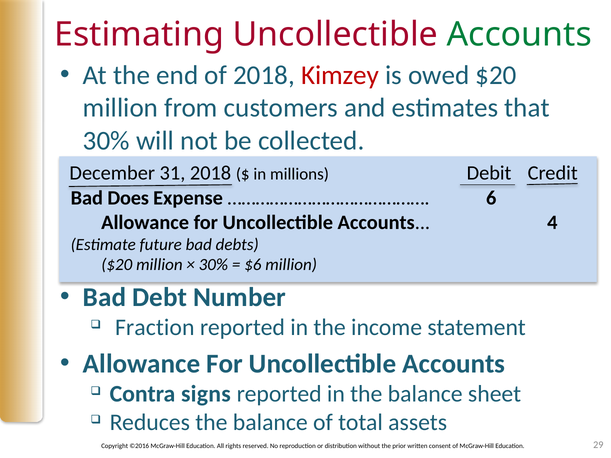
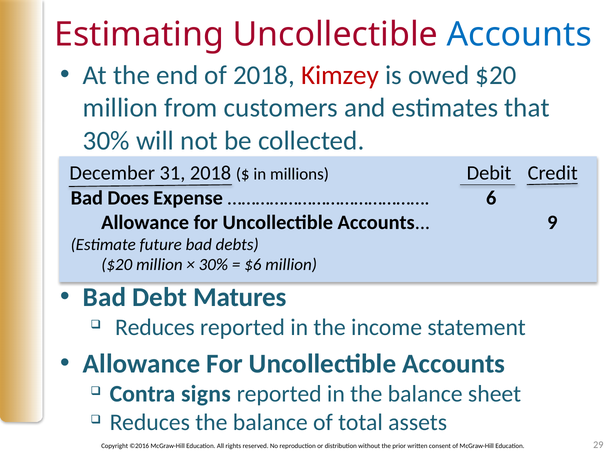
Accounts at (519, 35) colour: green -> blue
4: 4 -> 9
Number: Number -> Matures
Fraction at (155, 328): Fraction -> Reduces
